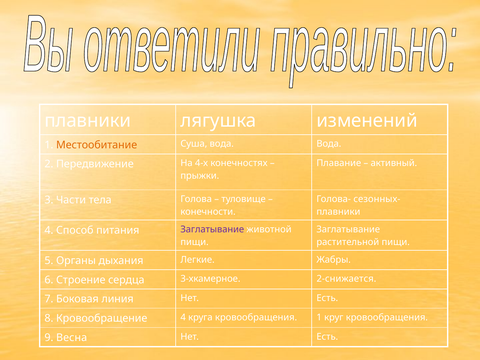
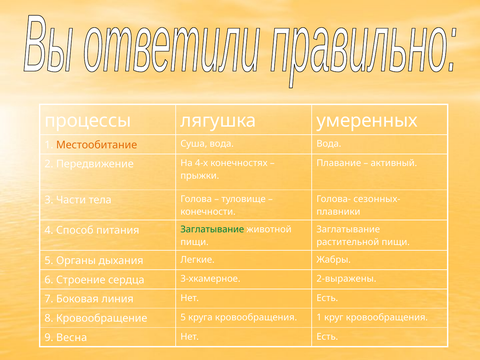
плавники at (88, 121): плавники -> процессы
изменений: изменений -> умеренных
Заглатывание at (212, 229) colour: purple -> green
2-снижается: 2-снижается -> 2-выражены
Кровообращение 4: 4 -> 5
